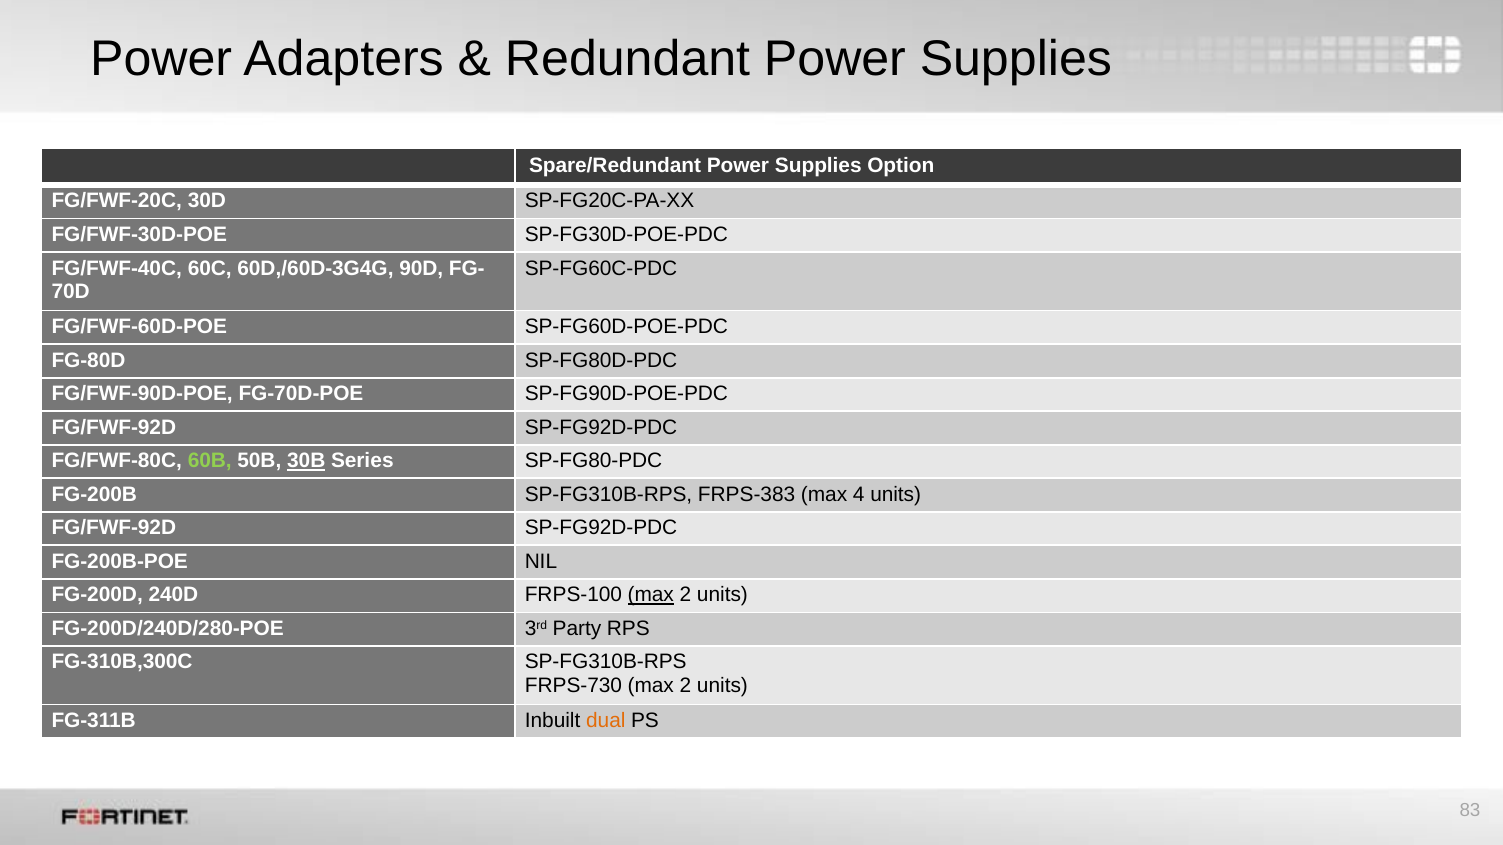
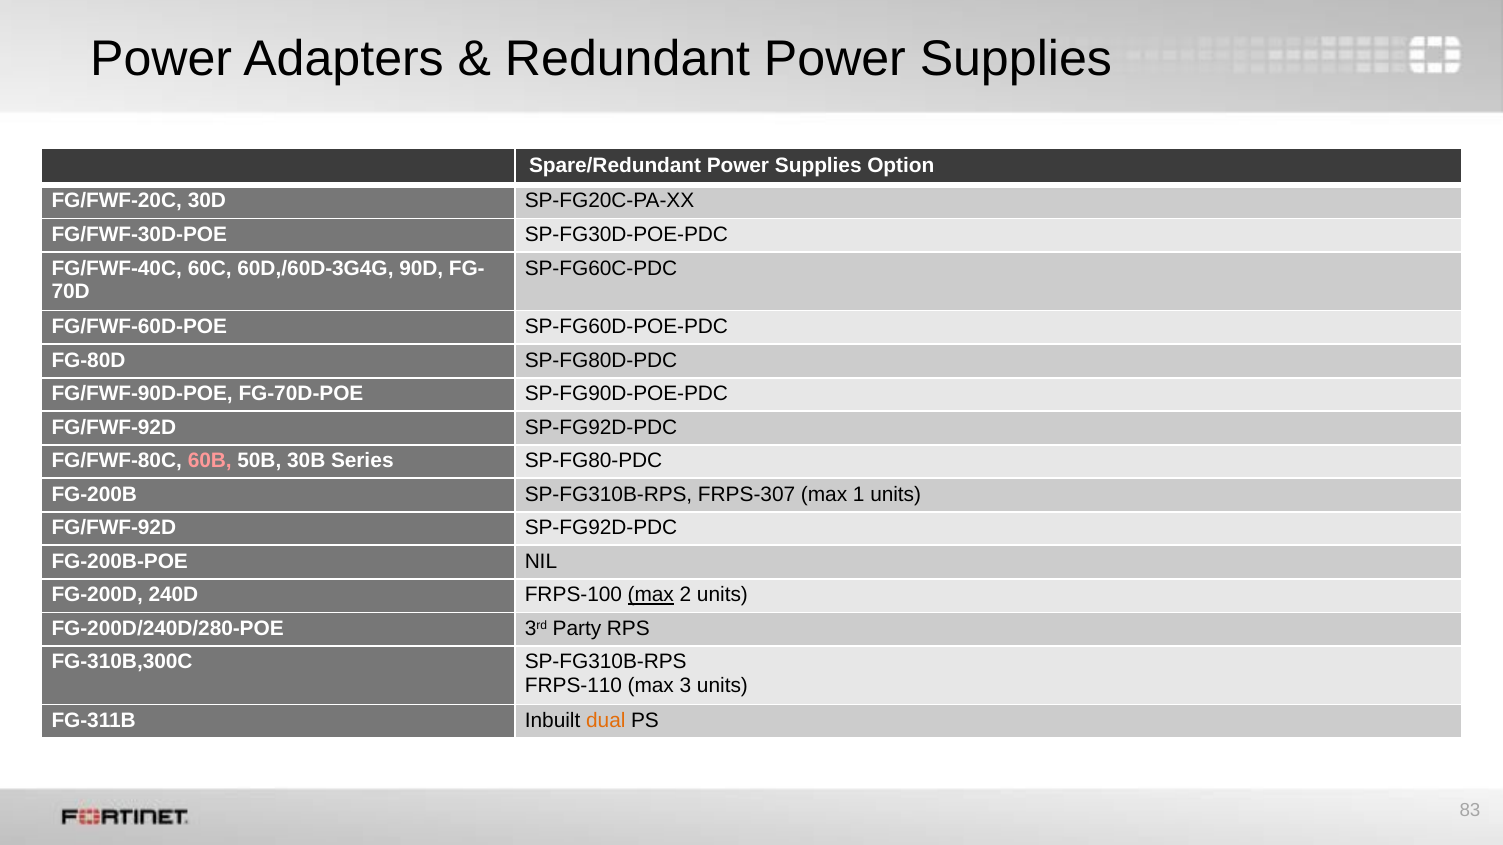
60B colour: light green -> pink
30B underline: present -> none
FRPS-383: FRPS-383 -> FRPS-307
4: 4 -> 1
FRPS-730: FRPS-730 -> FRPS-110
2 at (686, 686): 2 -> 3
